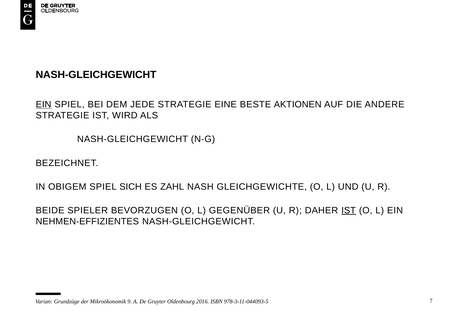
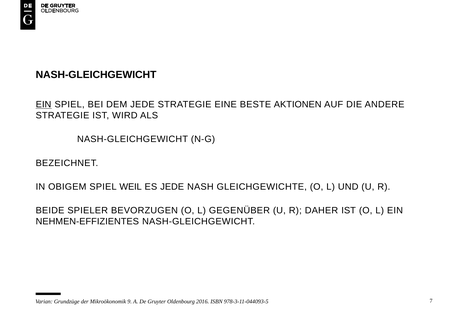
SICH: SICH -> WEIL
ES ZAHL: ZAHL -> JEDE
IST at (349, 210) underline: present -> none
